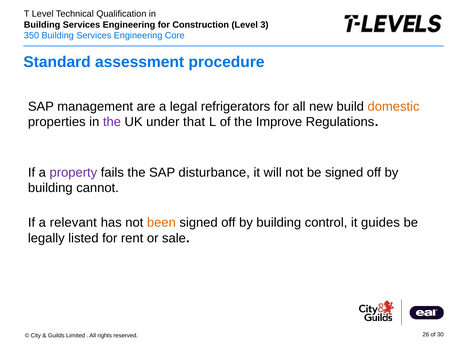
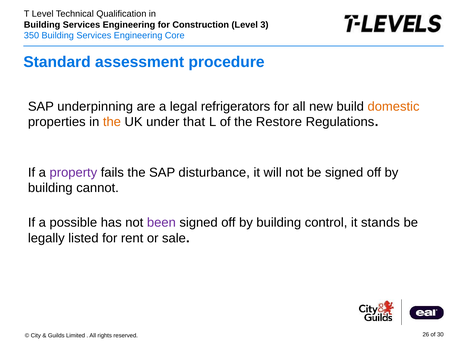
management: management -> underpinning
the at (112, 122) colour: purple -> orange
Improve: Improve -> Restore
relevant: relevant -> possible
been colour: orange -> purple
guides: guides -> stands
